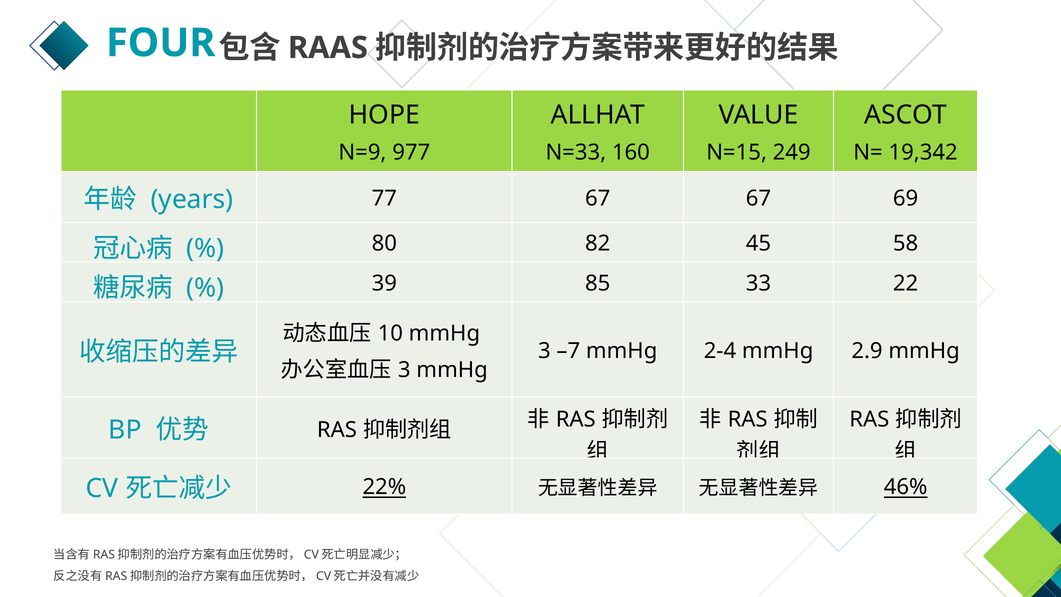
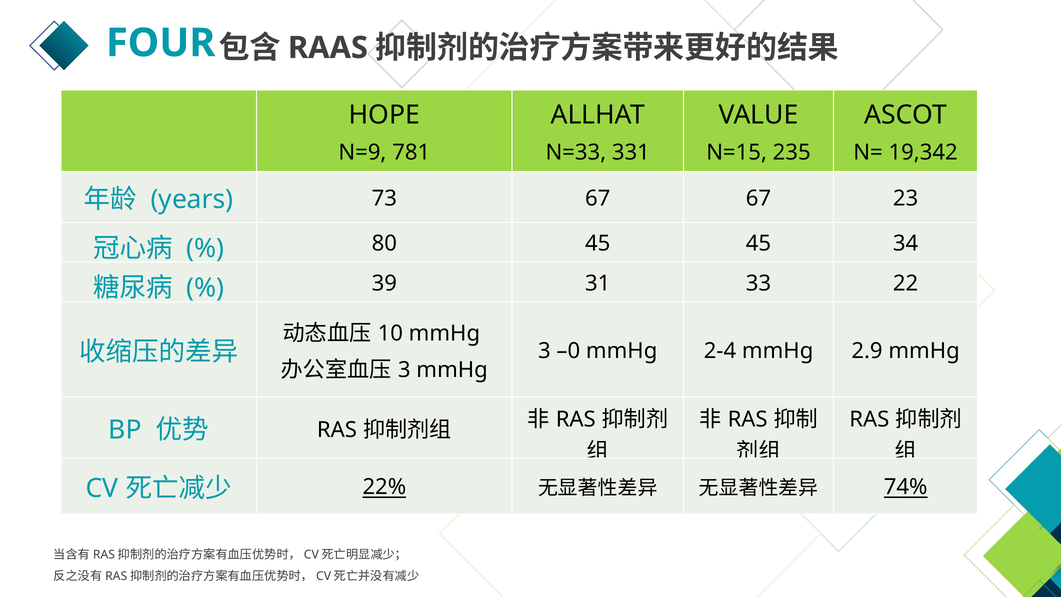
977: 977 -> 781
160: 160 -> 331
249: 249 -> 235
77: 77 -> 73
69: 69 -> 23
80 82: 82 -> 45
58: 58 -> 34
85: 85 -> 31
–7: –7 -> –0
46%: 46% -> 74%
